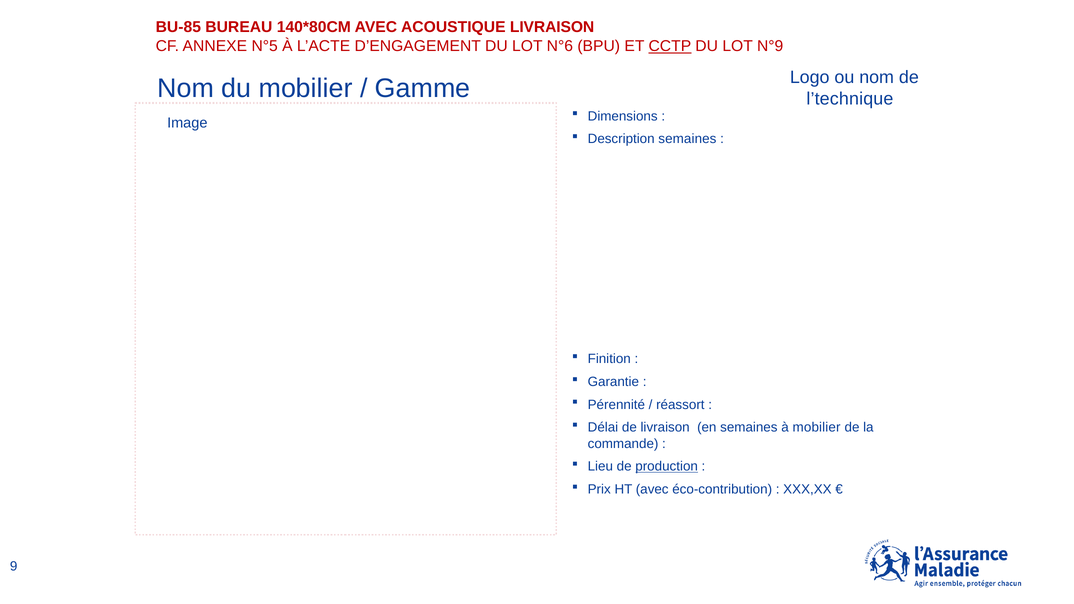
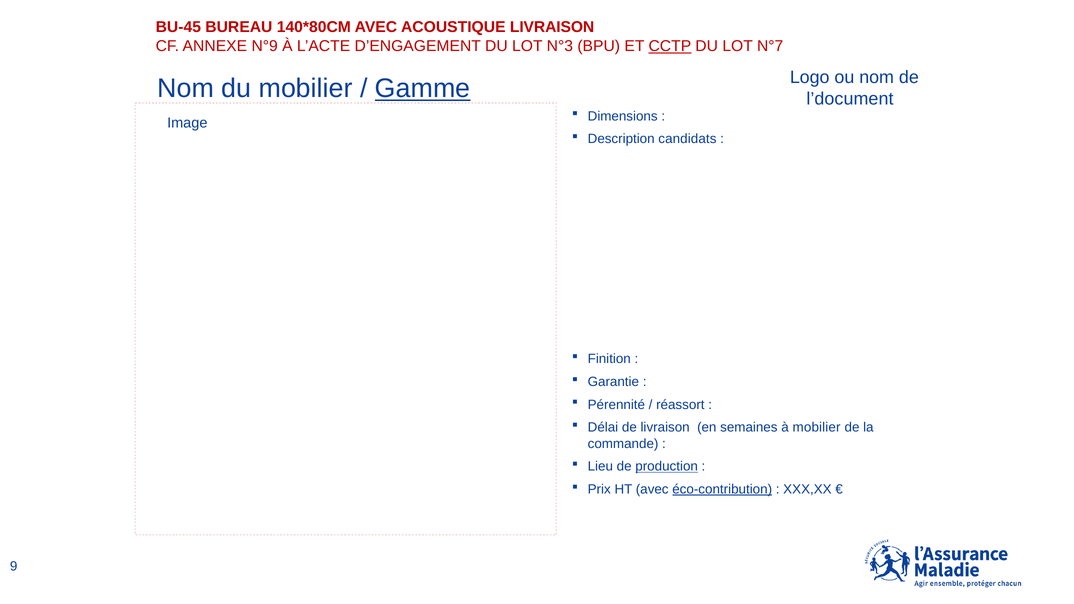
BU-85: BU-85 -> BU-45
N°5: N°5 -> N°9
N°6: N°6 -> N°3
N°9: N°9 -> N°7
Gamme underline: none -> present
l’technique: l’technique -> l’document
Description semaines: semaines -> candidats
éco-contribution underline: none -> present
